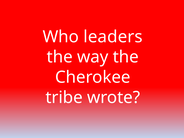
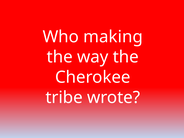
leaders: leaders -> making
